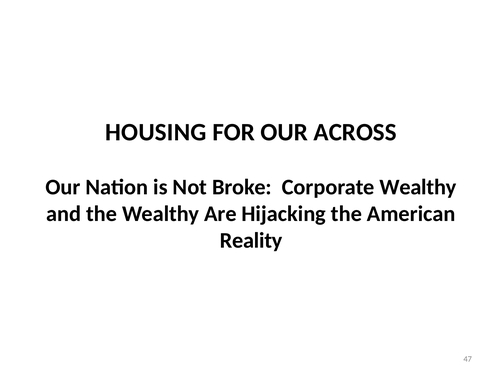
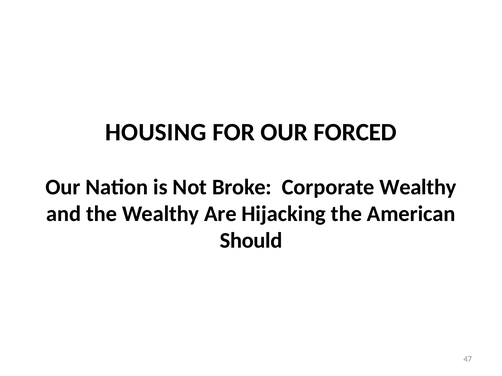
ACROSS: ACROSS -> FORCED
Reality: Reality -> Should
